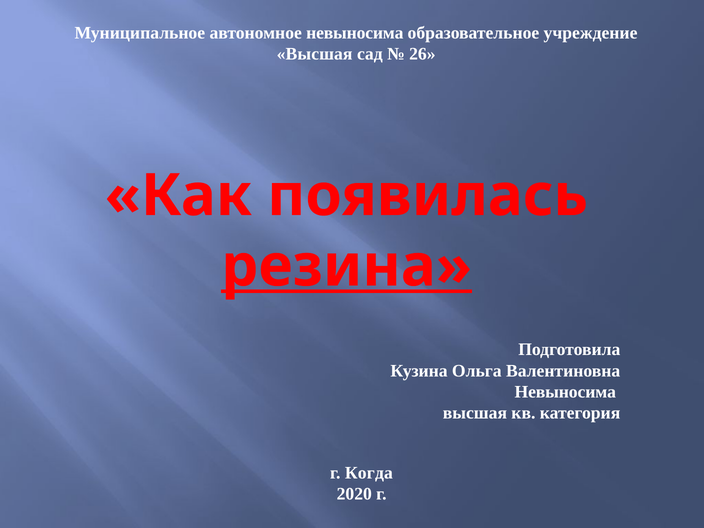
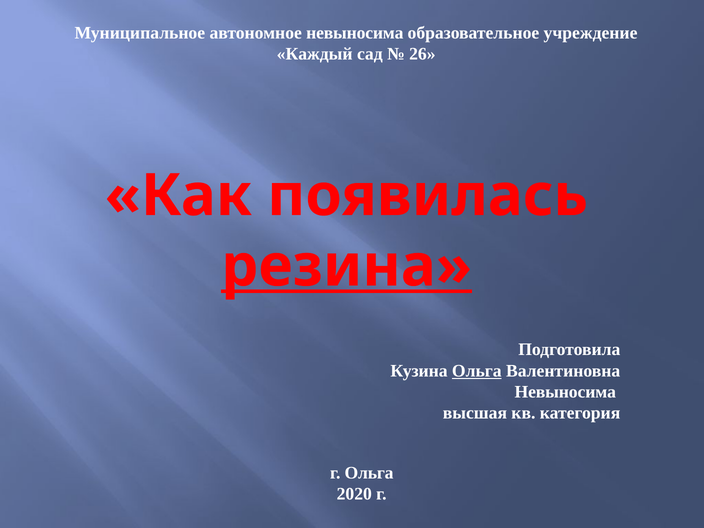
Высшая at (315, 54): Высшая -> Каждый
Ольга at (477, 371) underline: none -> present
г Когда: Когда -> Ольга
